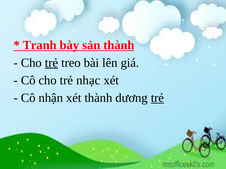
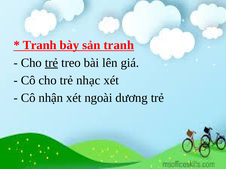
sản thành: thành -> tranh
xét thành: thành -> ngoài
trẻ at (157, 98) underline: present -> none
